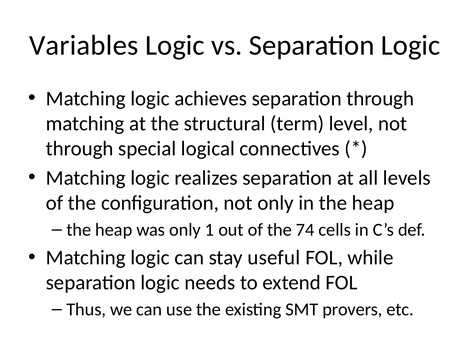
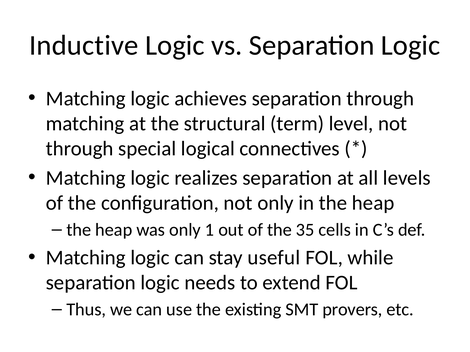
Variables: Variables -> Inductive
74: 74 -> 35
